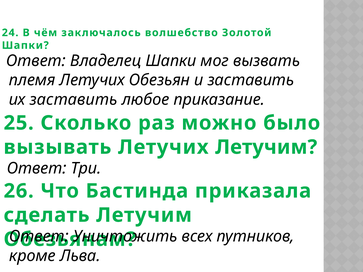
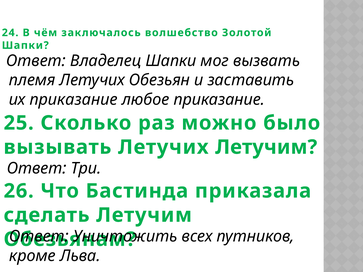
их заставить: заставить -> приказание
